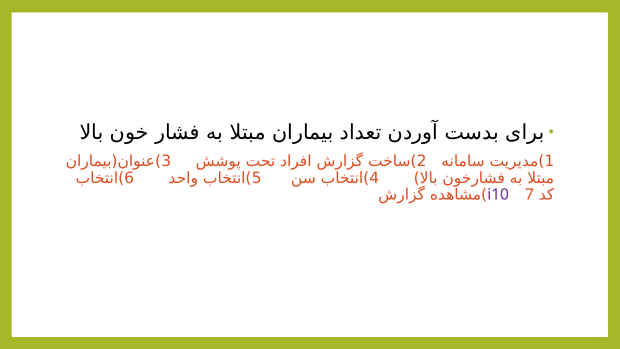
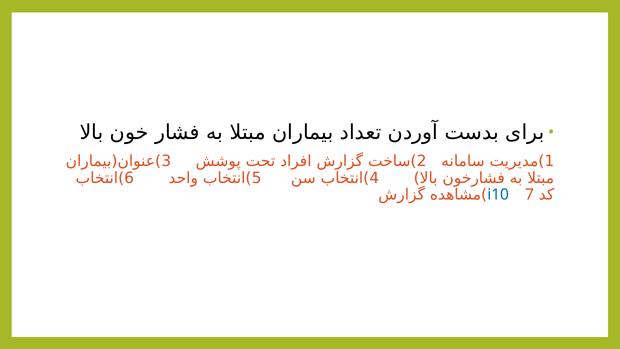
i10 colour: purple -> blue
